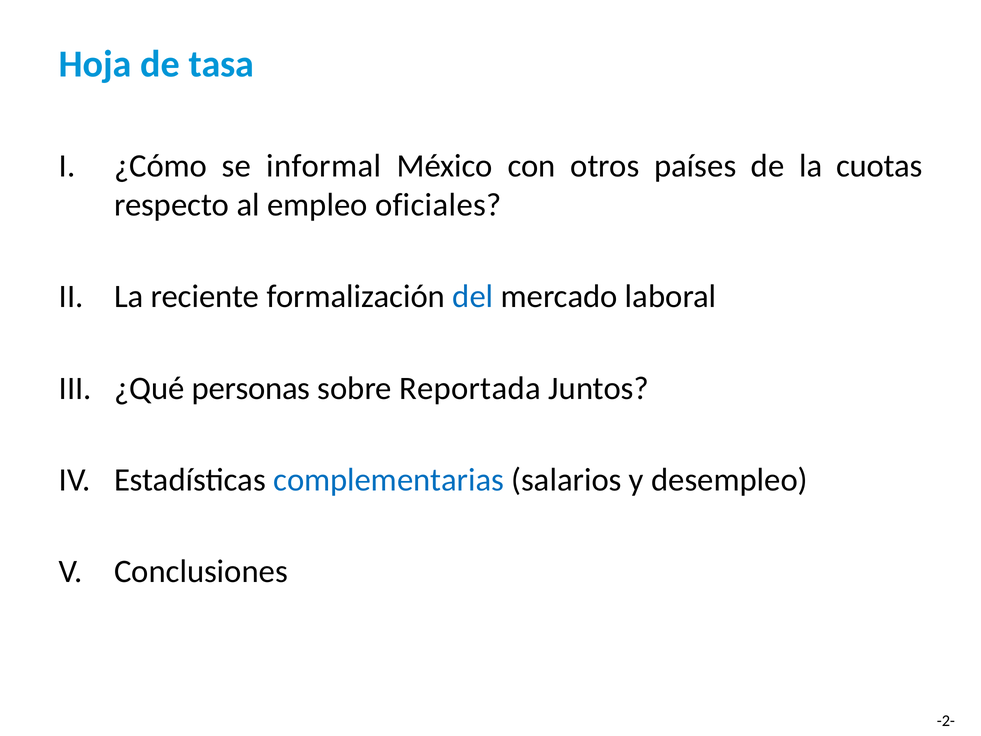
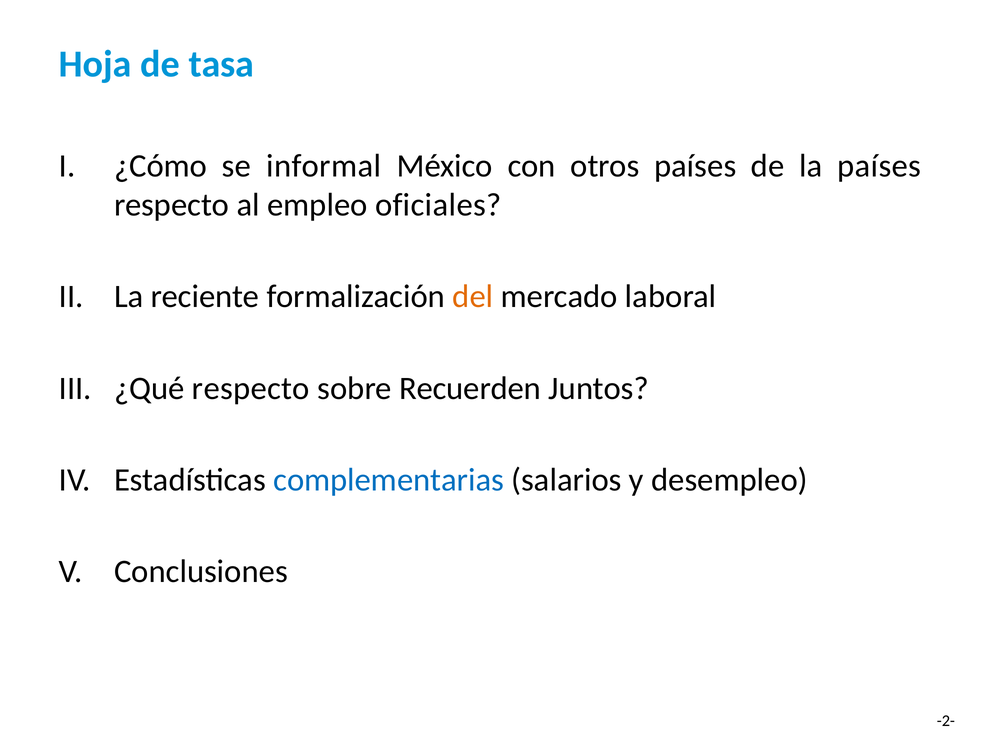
la cuotas: cuotas -> países
del colour: blue -> orange
¿Qué personas: personas -> respecto
Reportada: Reportada -> Recuerden
